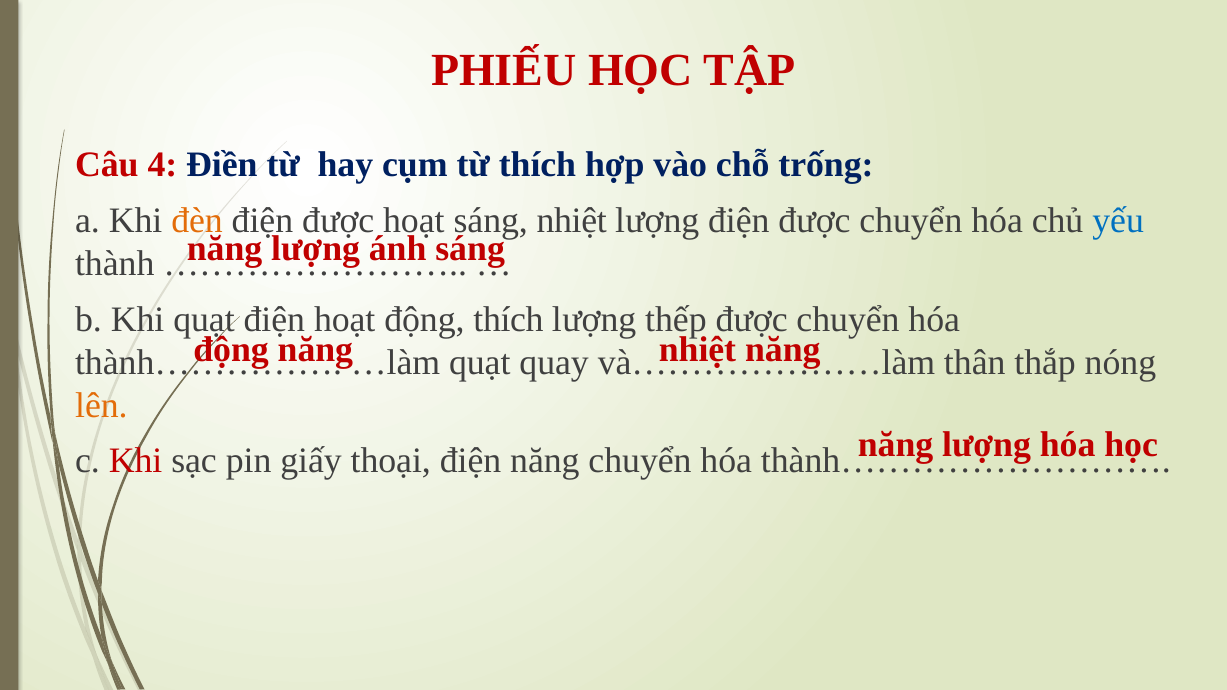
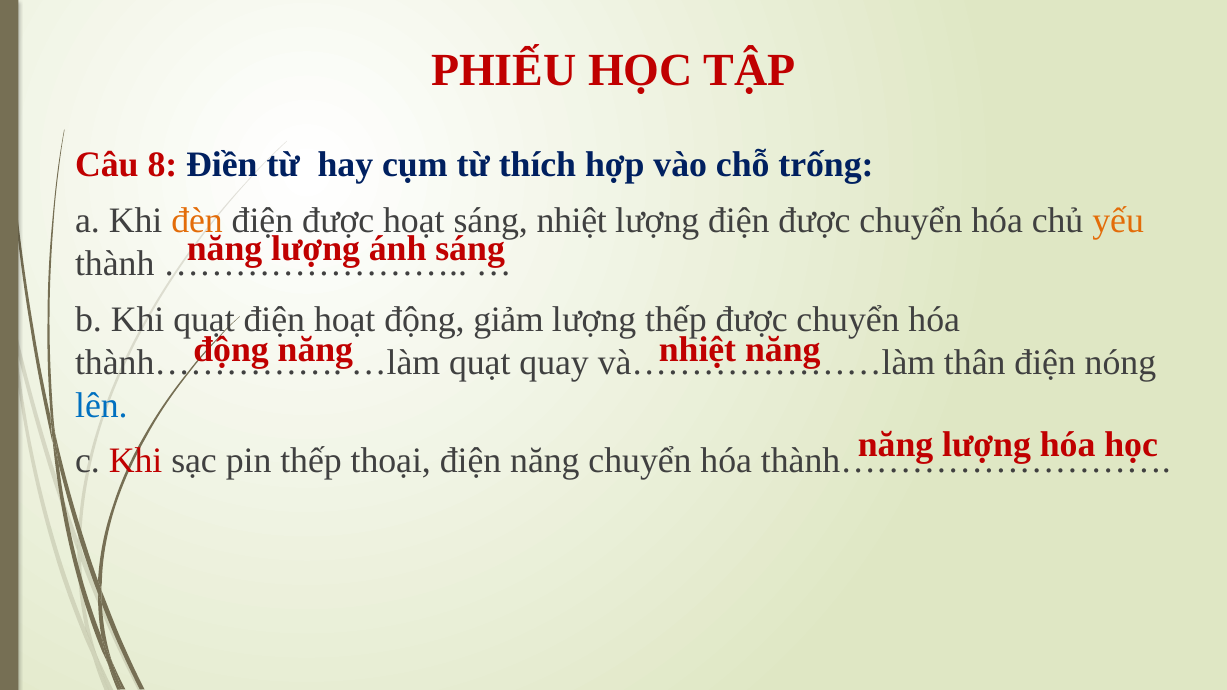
4: 4 -> 8
yếu colour: blue -> orange
động thích: thích -> giảm
thân thắp: thắp -> điện
lên colour: orange -> blue
pin giấy: giấy -> thếp
